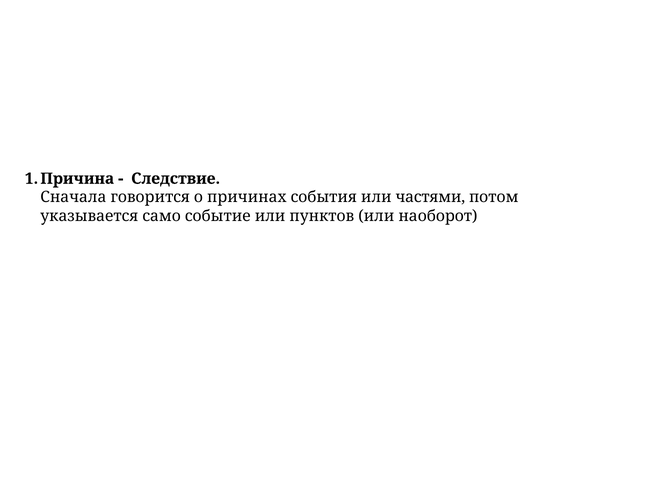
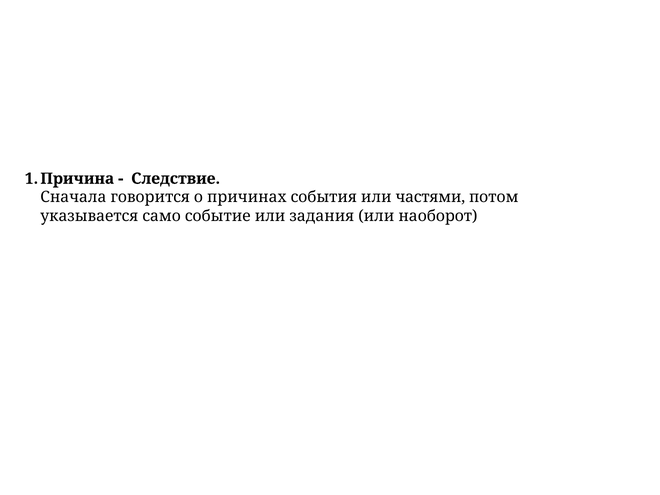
пунктов: пунктов -> задания
